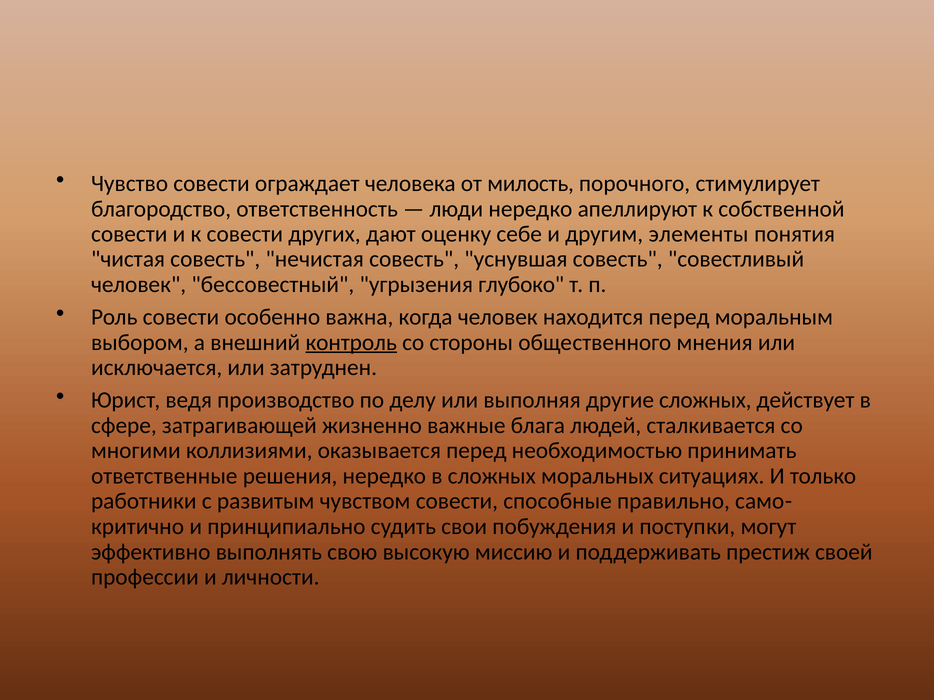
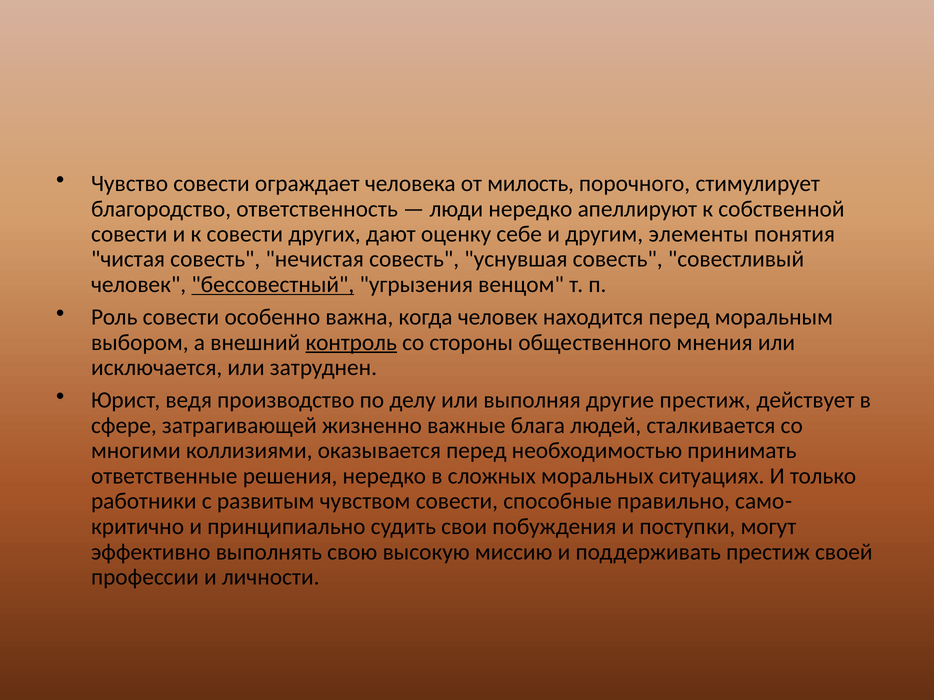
бессовестный underline: none -> present
глубоко: глубоко -> венцом
другие сложных: сложных -> престиж
